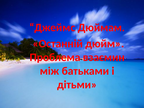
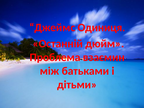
Дюймам: Дюймам -> Одиниця
